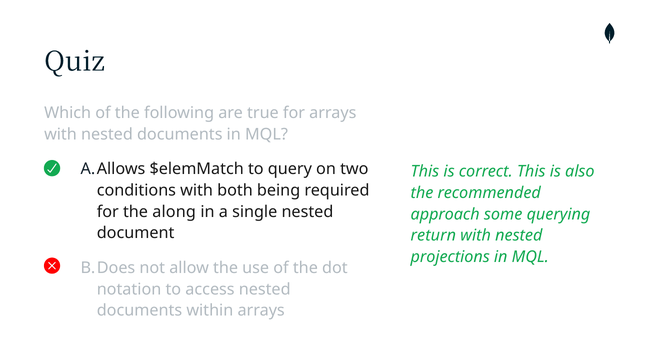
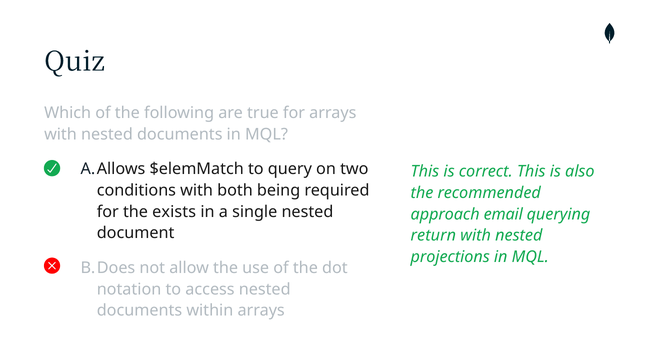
along: along -> exists
some: some -> email
